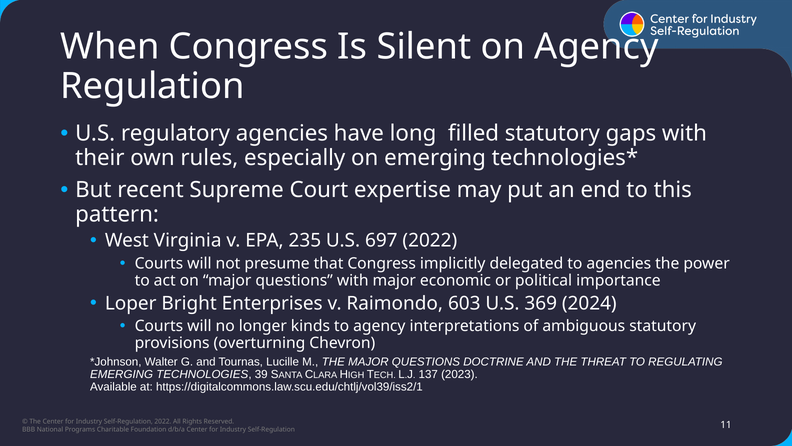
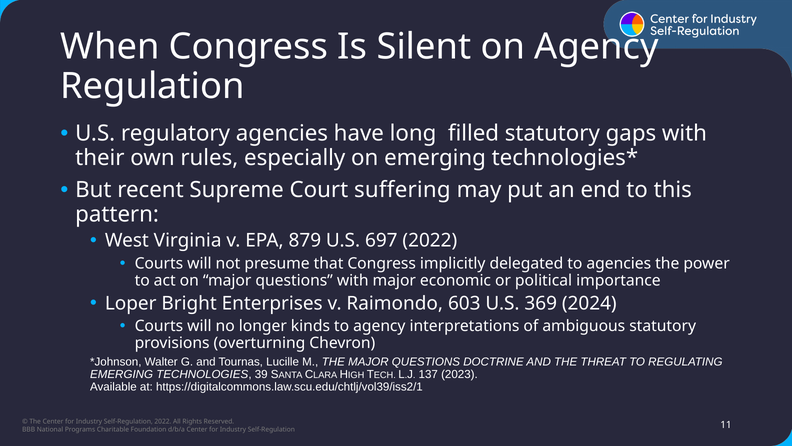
expertise: expertise -> suffering
235: 235 -> 879
